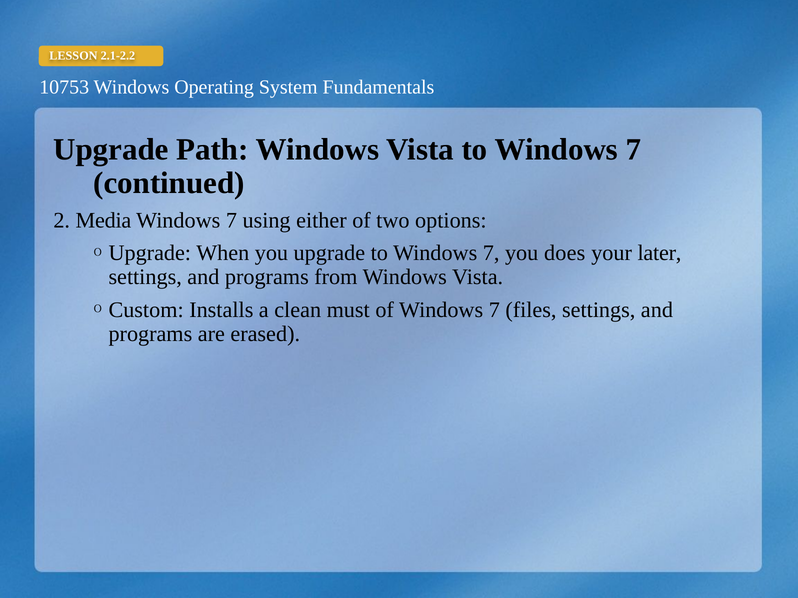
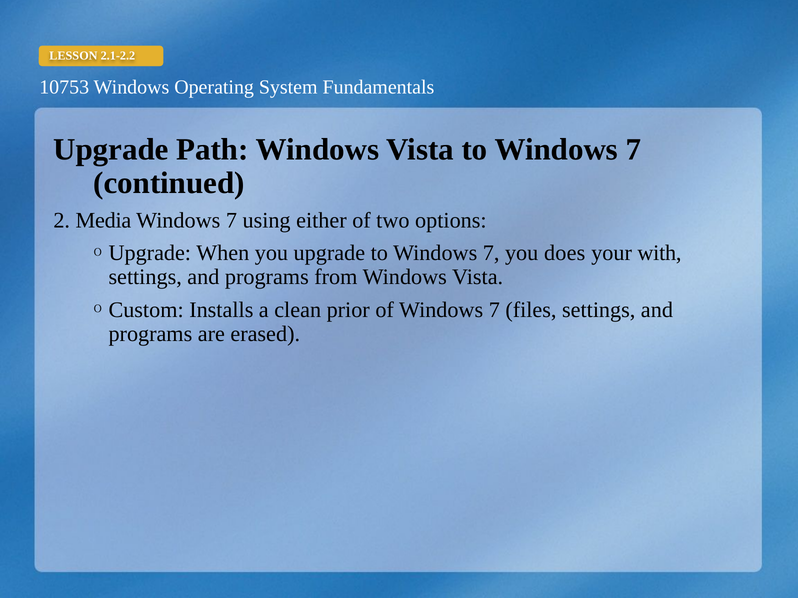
later: later -> with
must: must -> prior
